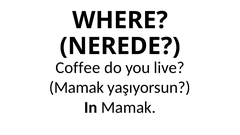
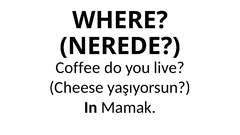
Mamak at (77, 87): Mamak -> Cheese
